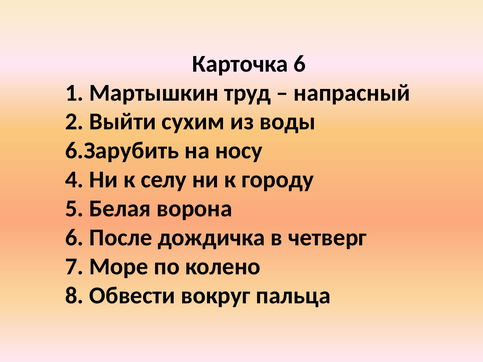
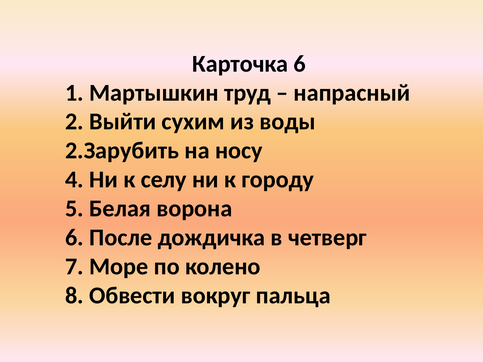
6.Зарубить: 6.Зарубить -> 2.Зарубить
